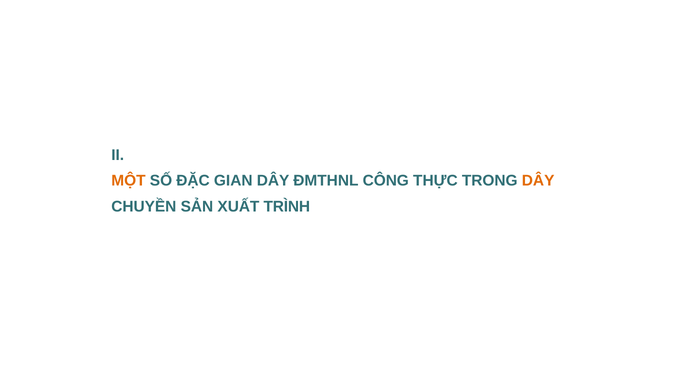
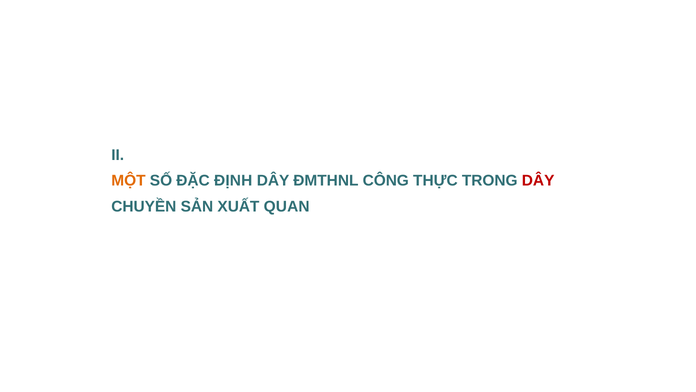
GIAN: GIAN -> ĐỊNH
DÂY at (538, 181) colour: orange -> red
TRÌNH: TRÌNH -> QUAN
